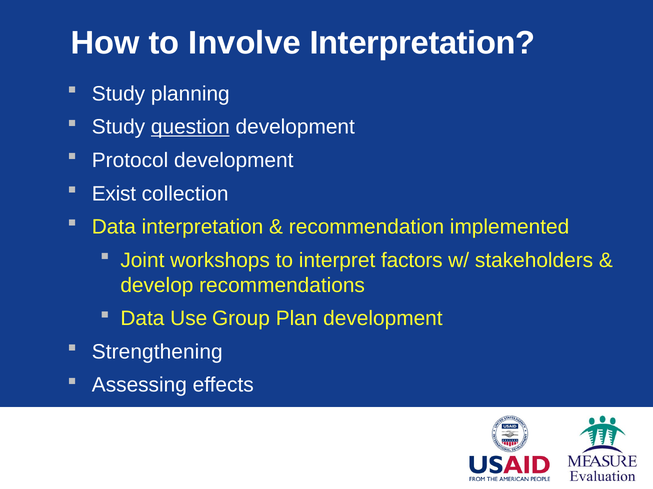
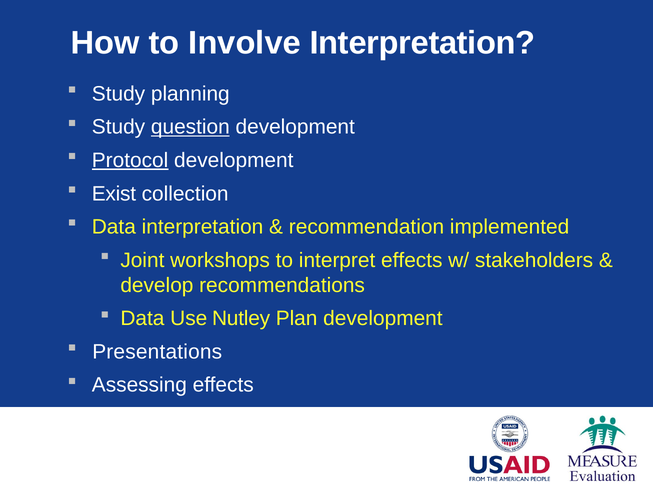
Protocol underline: none -> present
interpret factors: factors -> effects
Group: Group -> Nutley
Strengthening: Strengthening -> Presentations
